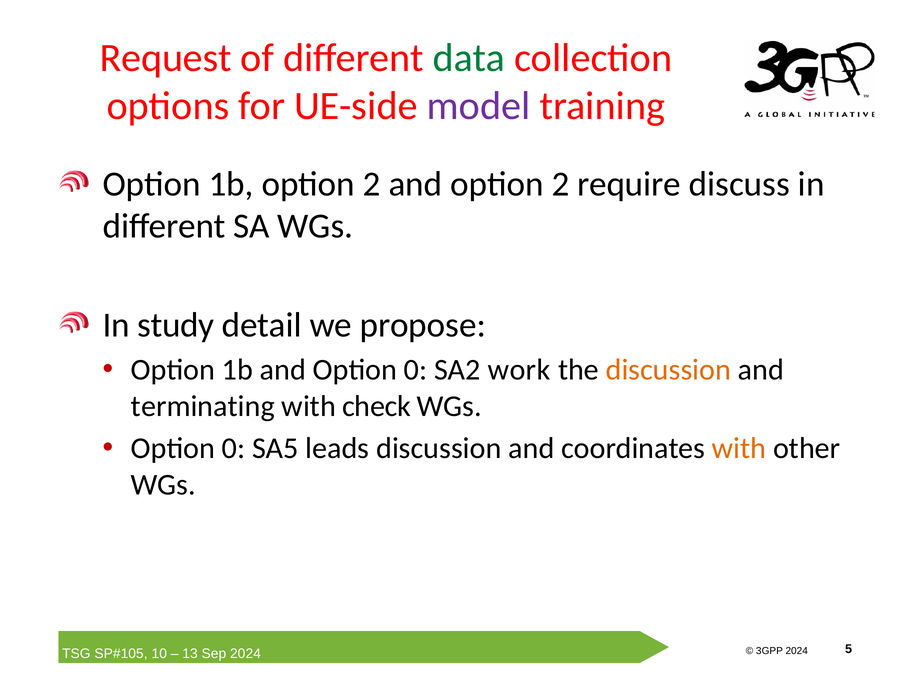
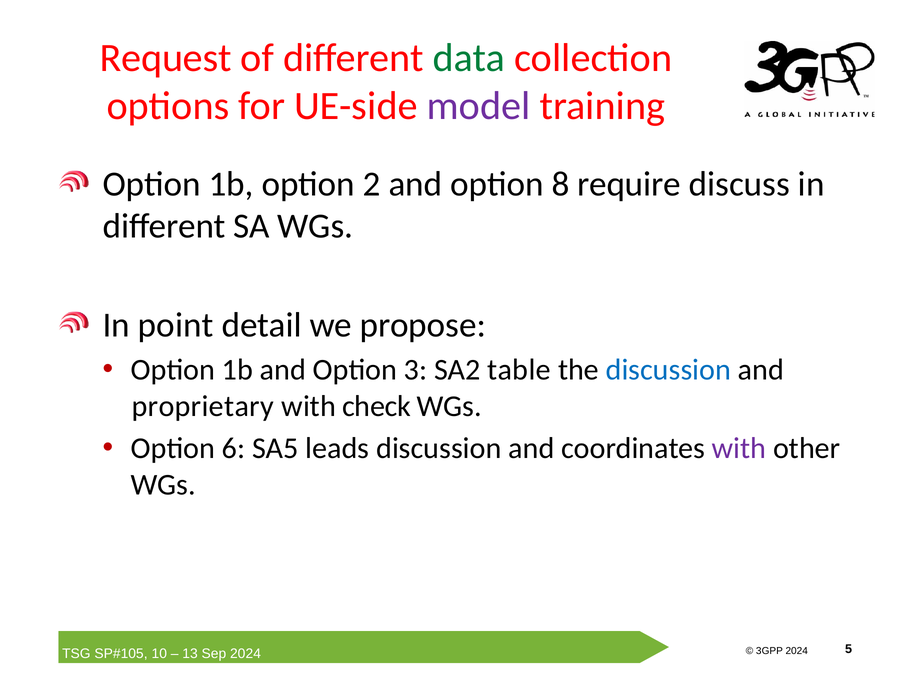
and option 2: 2 -> 8
study: study -> point
and Option 0: 0 -> 3
work: work -> table
discussion at (668, 370) colour: orange -> blue
terminating: terminating -> proprietary
0 at (234, 448): 0 -> 6
with at (739, 448) colour: orange -> purple
